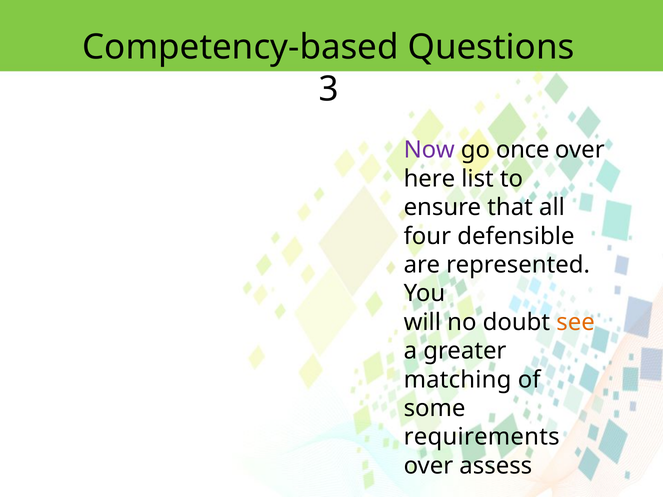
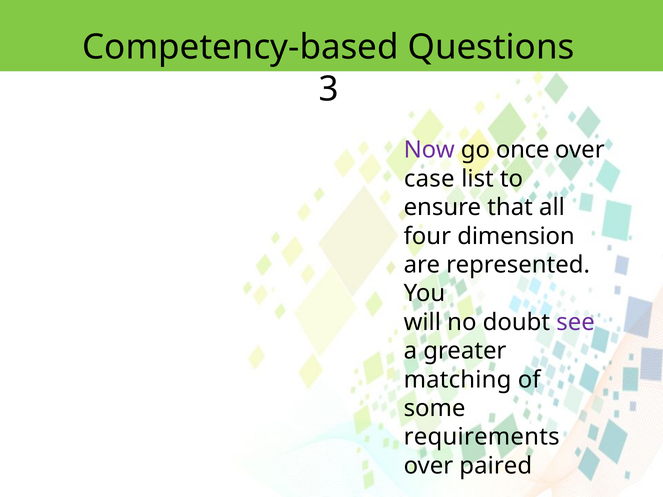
here: here -> case
defensible: defensible -> dimension
see colour: orange -> purple
assess: assess -> paired
